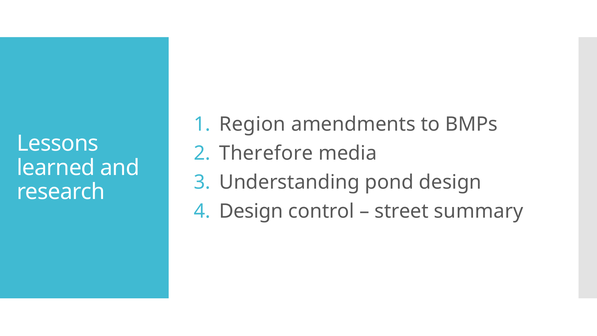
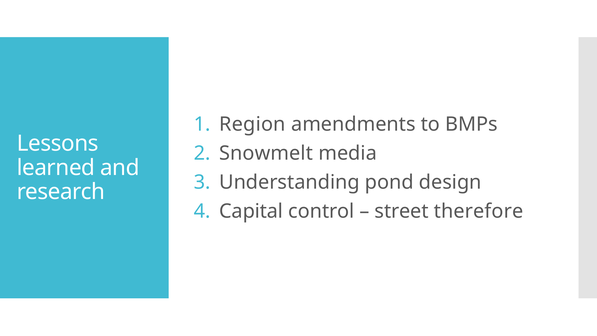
Therefore: Therefore -> Snowmelt
Design at (251, 211): Design -> Capital
summary: summary -> therefore
